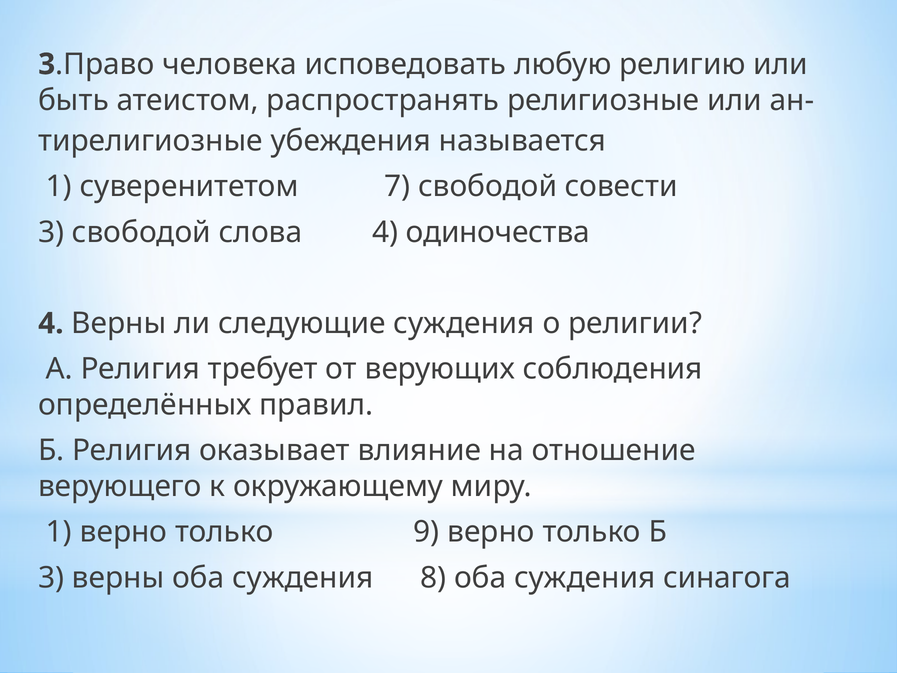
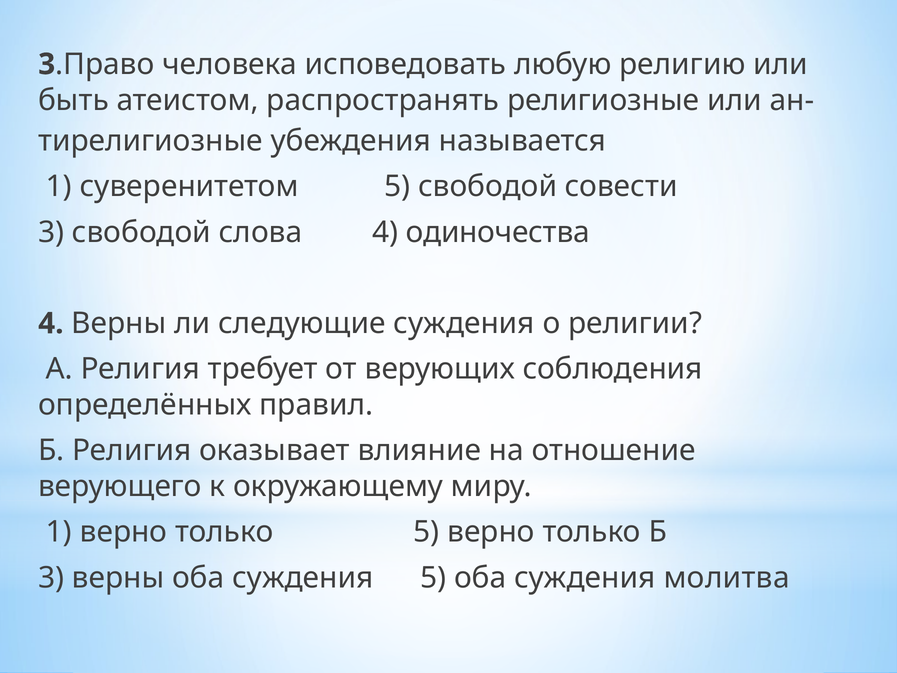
суверенитетом 7: 7 -> 5
только 9: 9 -> 5
суждения 8: 8 -> 5
синагога: синагога -> молитва
